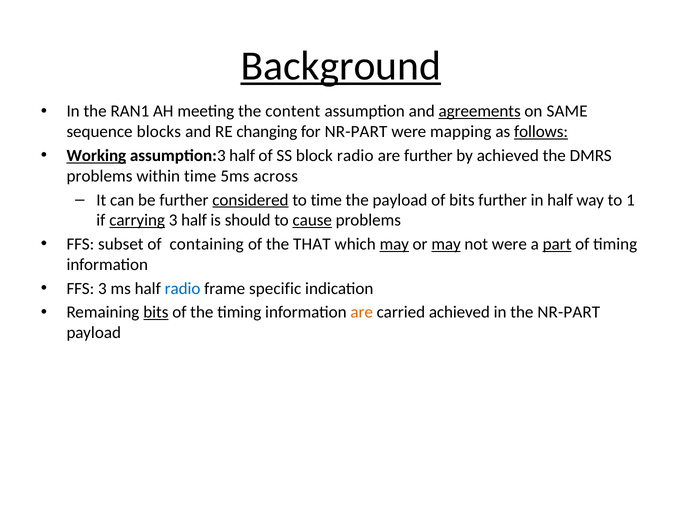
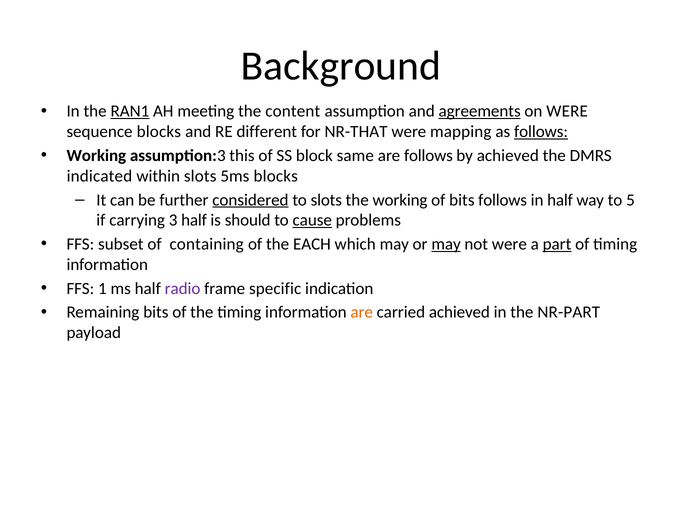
Background underline: present -> none
RAN1 underline: none -> present
on SAME: SAME -> WERE
changing: changing -> different
for NR-PART: NR-PART -> NR-THAT
Working at (96, 156) underline: present -> none
assumption:3 half: half -> this
block radio: radio -> same
are further: further -> follows
problems at (99, 176): problems -> indicated
within time: time -> slots
5ms across: across -> blocks
to time: time -> slots
the payload: payload -> working
bits further: further -> follows
1: 1 -> 5
carrying underline: present -> none
THAT: THAT -> EACH
may at (394, 244) underline: present -> none
FFS 3: 3 -> 1
radio at (183, 289) colour: blue -> purple
bits at (156, 313) underline: present -> none
